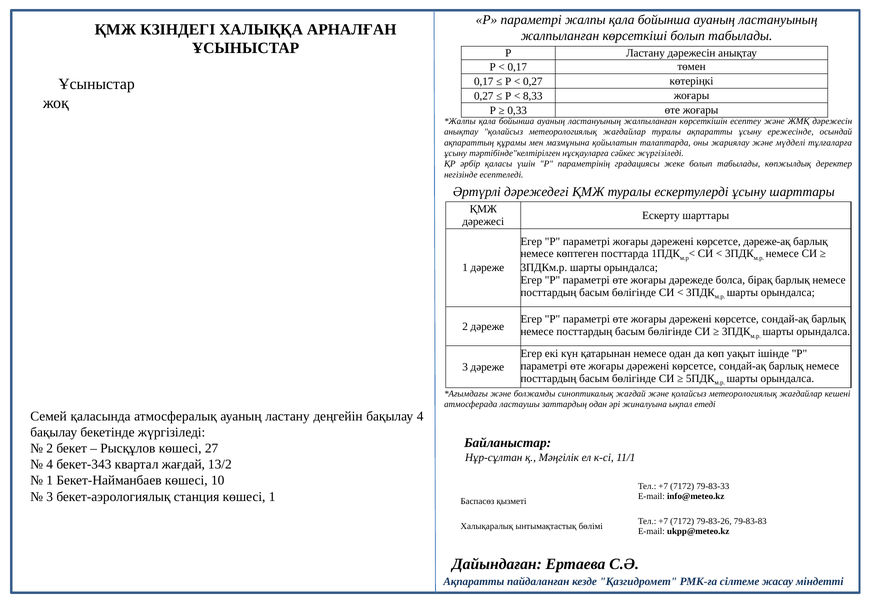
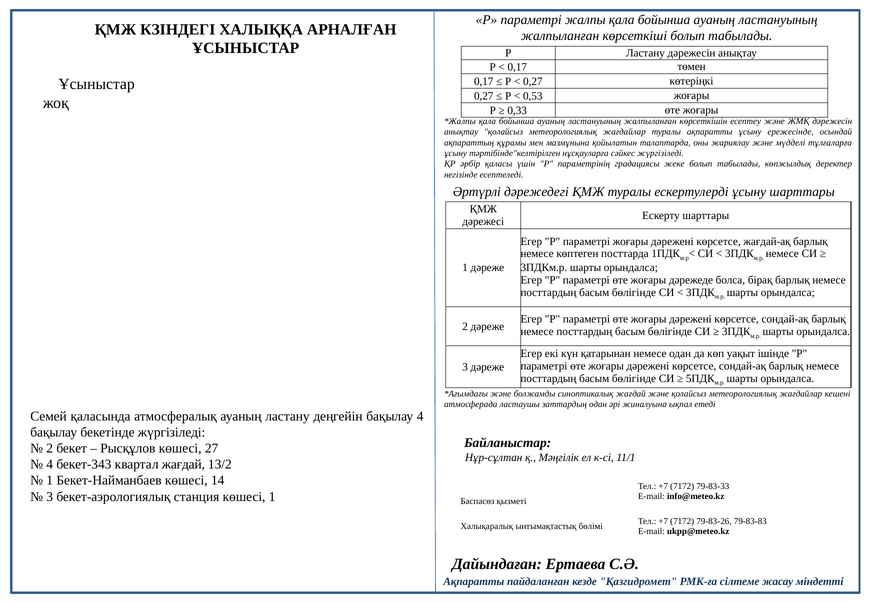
8,33: 8,33 -> 0,53
дәреже-ақ: дәреже-ақ -> жағдай-ақ
10: 10 -> 14
